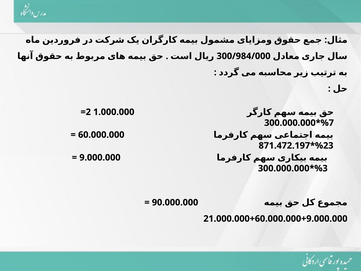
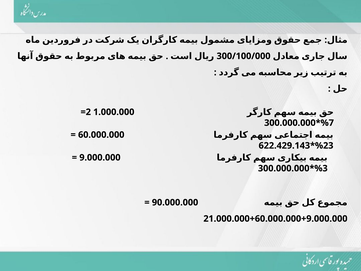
300/984/000: 300/984/000 -> 300/100/000
871.472.197: 871.472.197 -> 622.429.143
